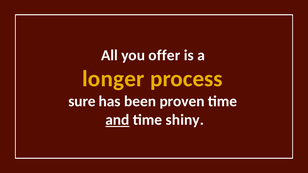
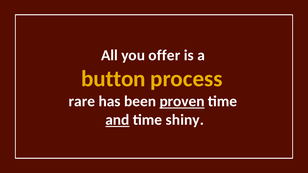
longer: longer -> button
sure: sure -> rare
proven underline: none -> present
